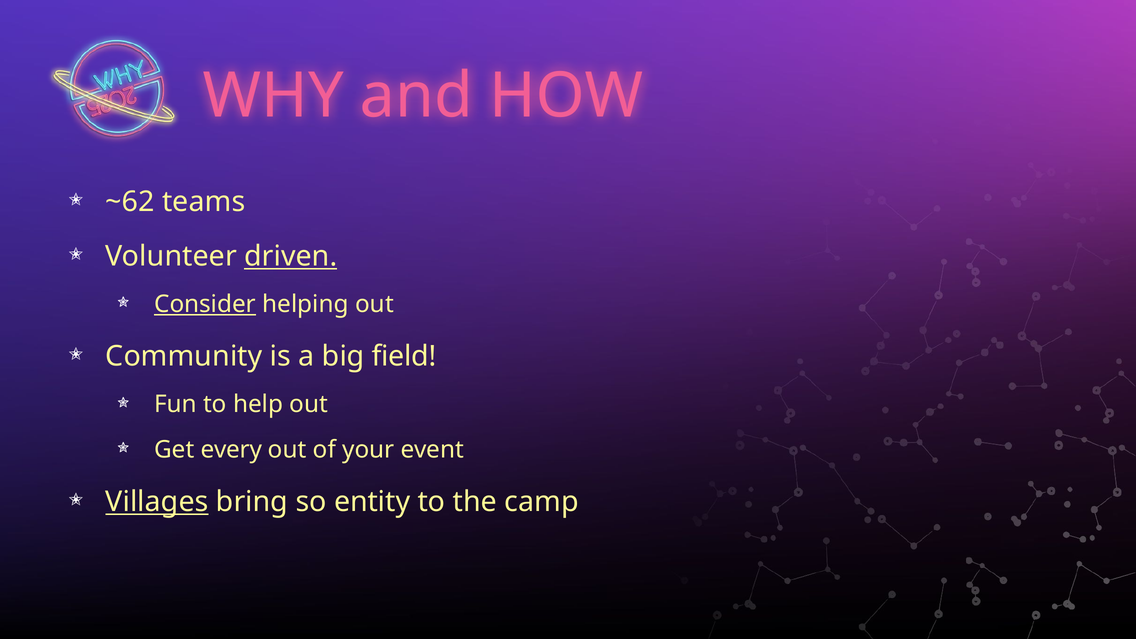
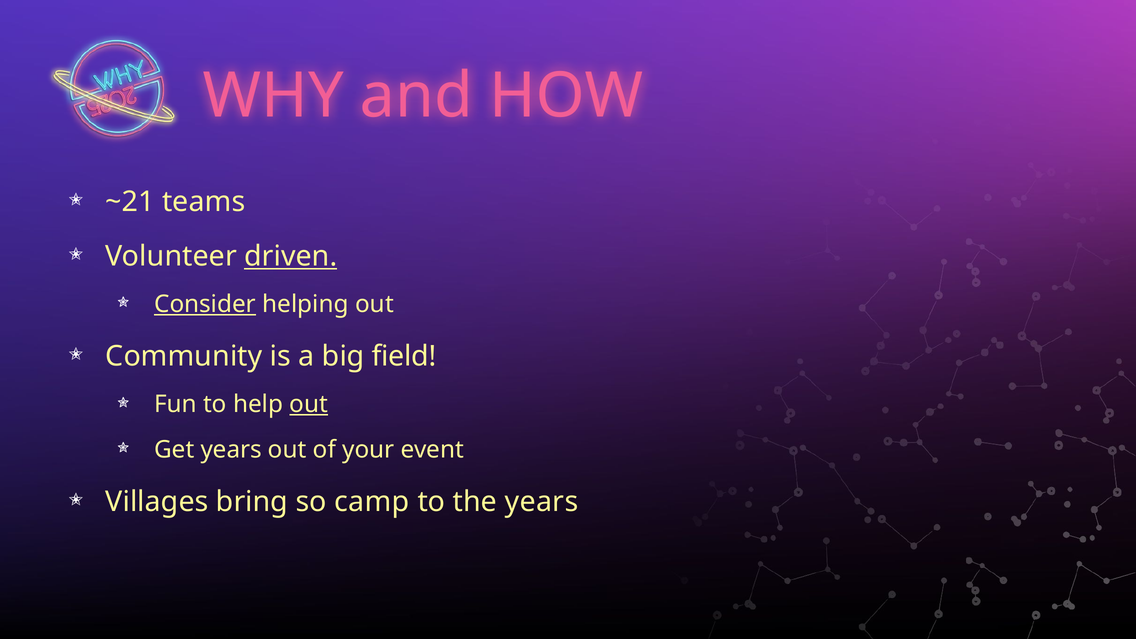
~62: ~62 -> ~21
out at (309, 404) underline: none -> present
Get every: every -> years
Villages underline: present -> none
entity: entity -> camp
the camp: camp -> years
